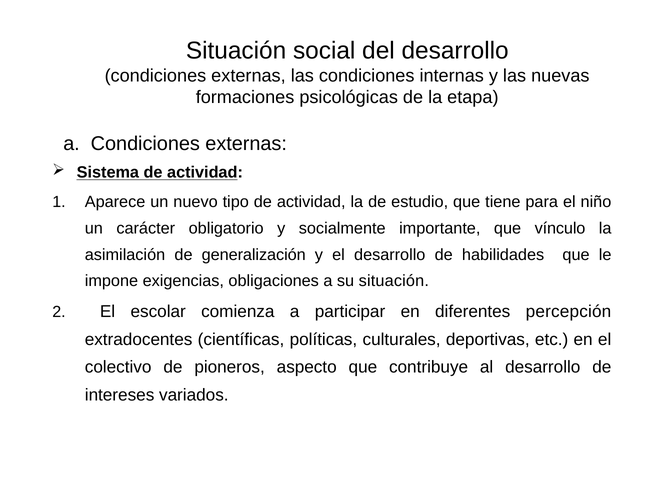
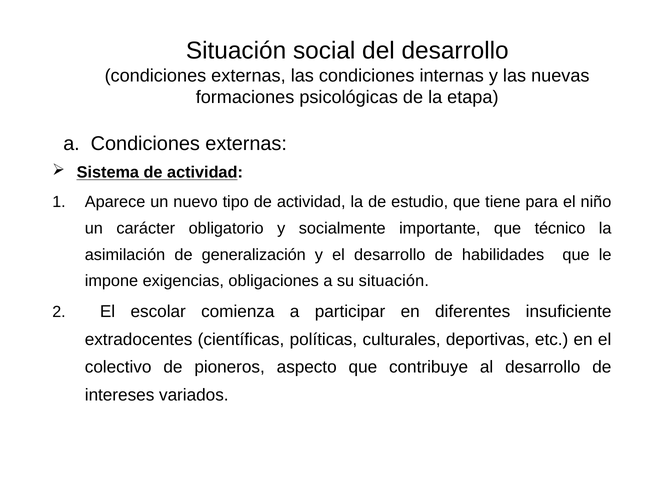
vínculo: vínculo -> técnico
percepción: percepción -> insuficiente
